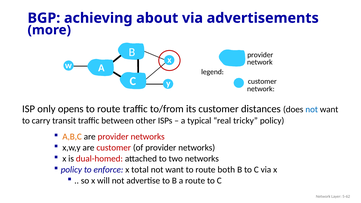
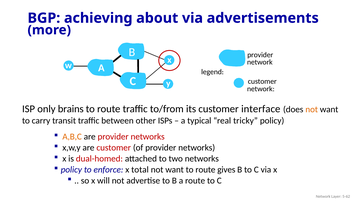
opens: opens -> brains
distances: distances -> interface
not at (312, 109) colour: blue -> orange
both: both -> gives
